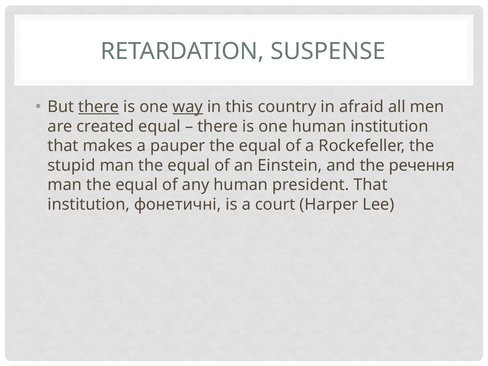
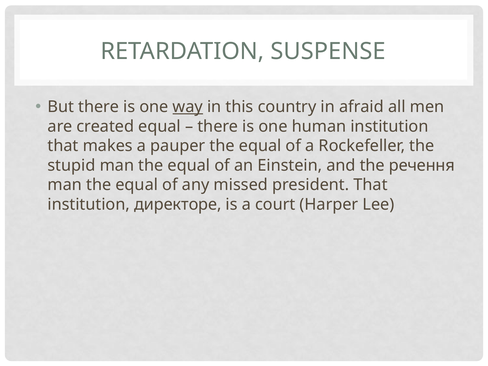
there at (99, 107) underline: present -> none
any human: human -> missed
фонетичні: фонетичні -> директоре
